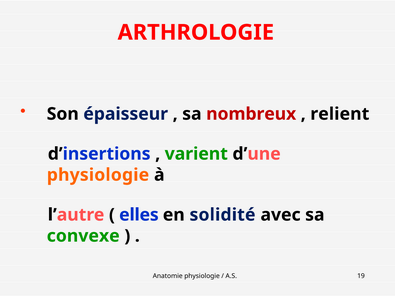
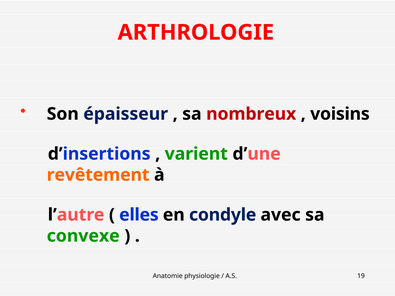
relient: relient -> voisins
physiologie at (98, 175): physiologie -> revêtement
solidité: solidité -> condyle
